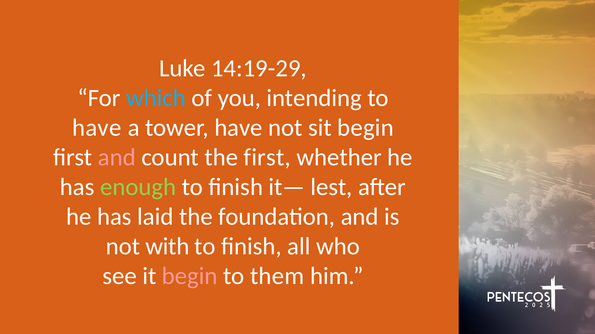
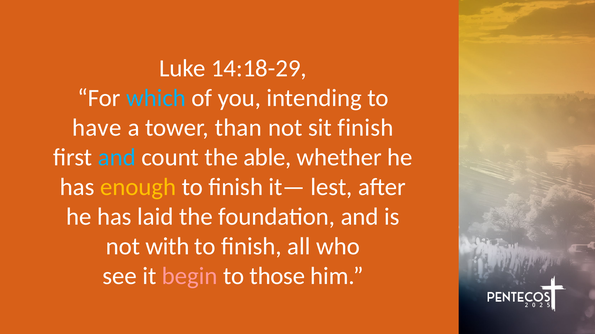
14:19-29: 14:19-29 -> 14:18-29
tower have: have -> than
sit begin: begin -> finish
and at (117, 158) colour: pink -> light blue
the first: first -> able
enough colour: light green -> yellow
them: them -> those
